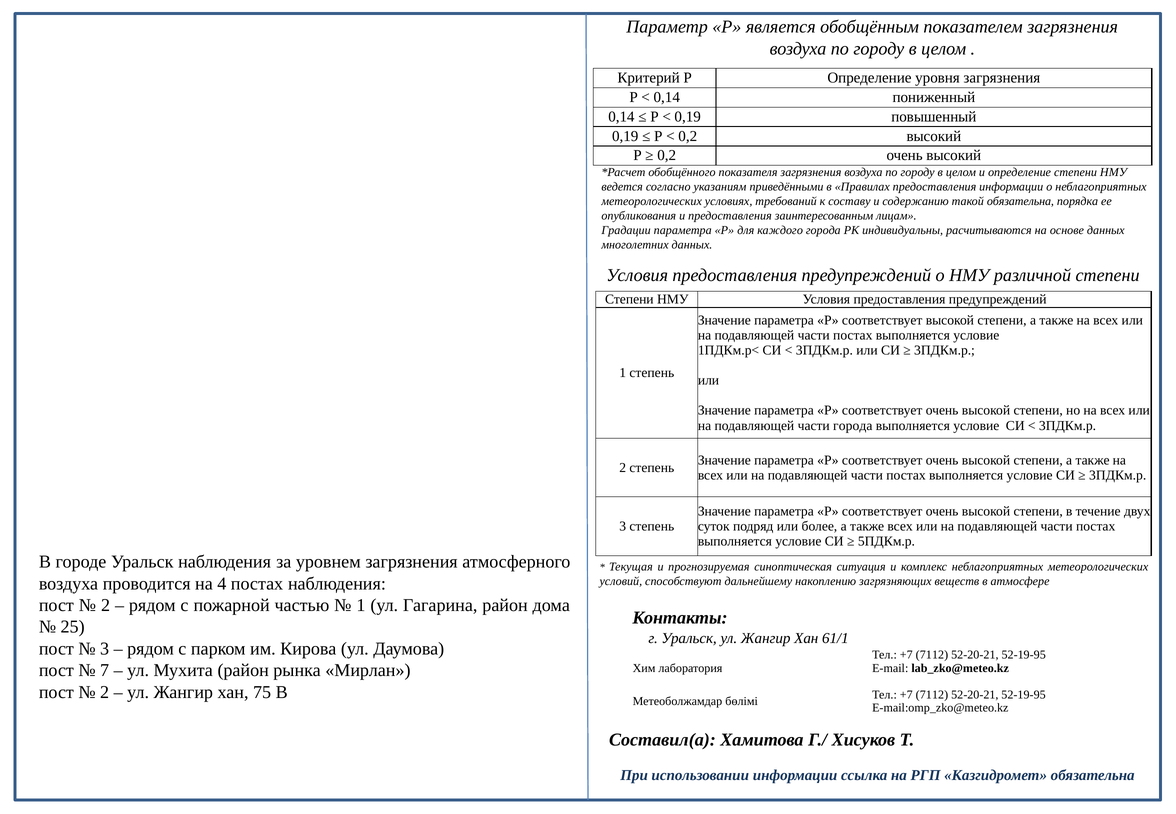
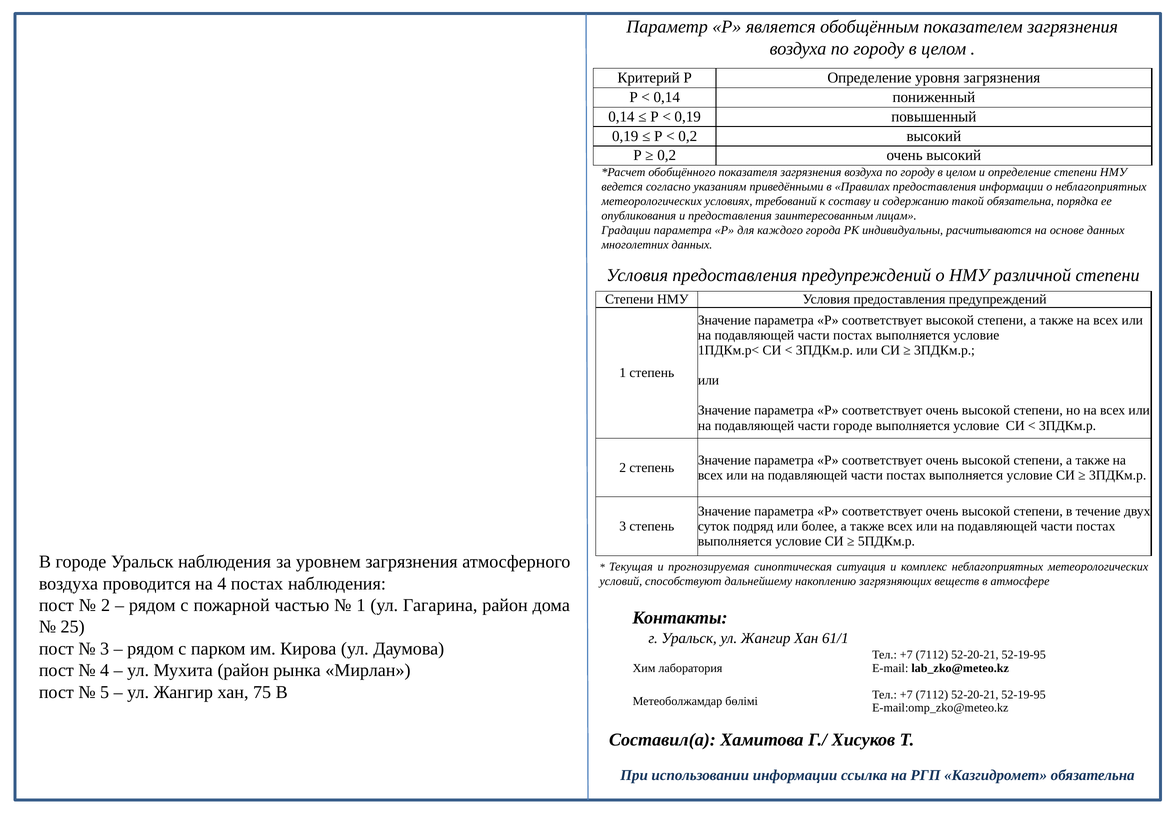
части города: города -> городе
7 at (105, 671): 7 -> 4
2 at (105, 692): 2 -> 5
